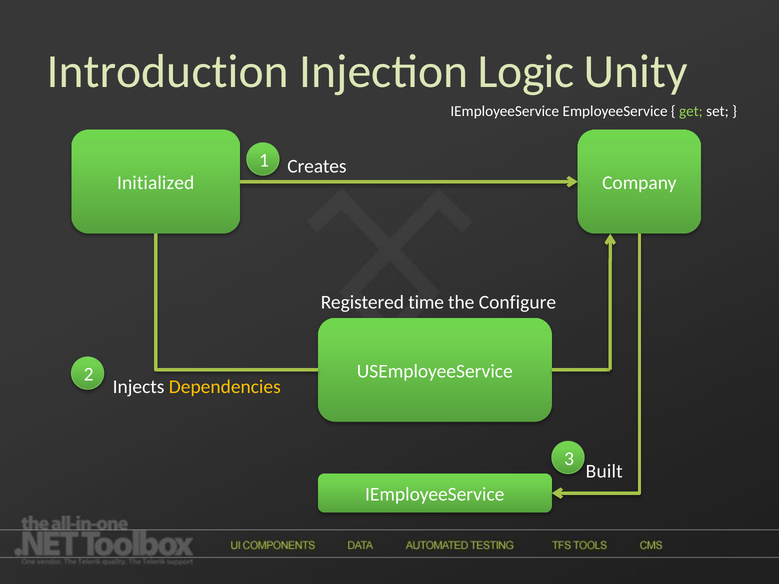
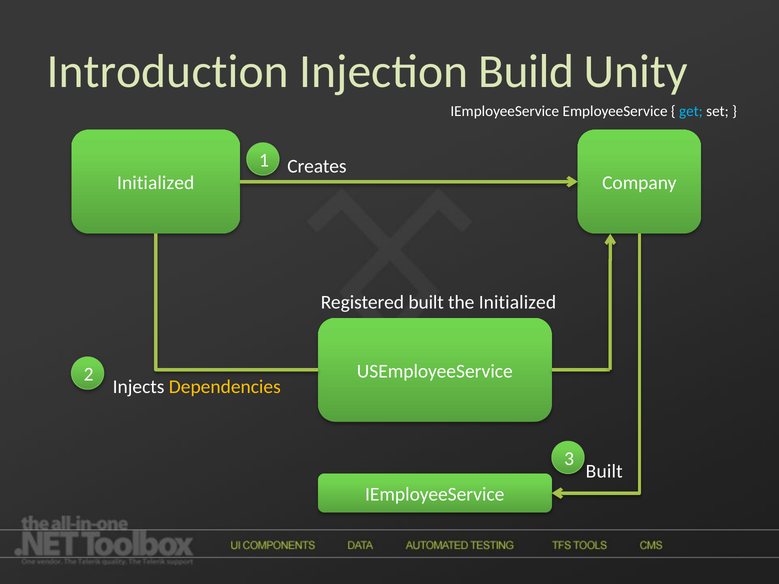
Logic: Logic -> Build
get colour: light green -> light blue
Registered time: time -> built
the Configure: Configure -> Initialized
